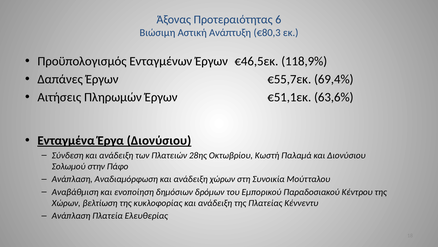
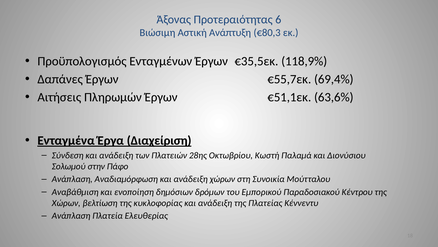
€46,5εκ: €46,5εκ -> €35,5εκ
Έργα Διονύσιου: Διονύσιου -> Διαχείριση
